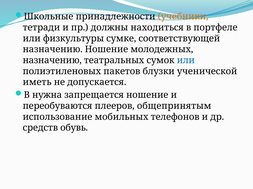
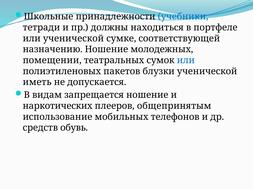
учебники colour: orange -> blue
или физкультуры: физкультуры -> ученической
назначению at (52, 61): назначению -> помещении
нужна: нужна -> видам
переобуваются: переобуваются -> наркотических
